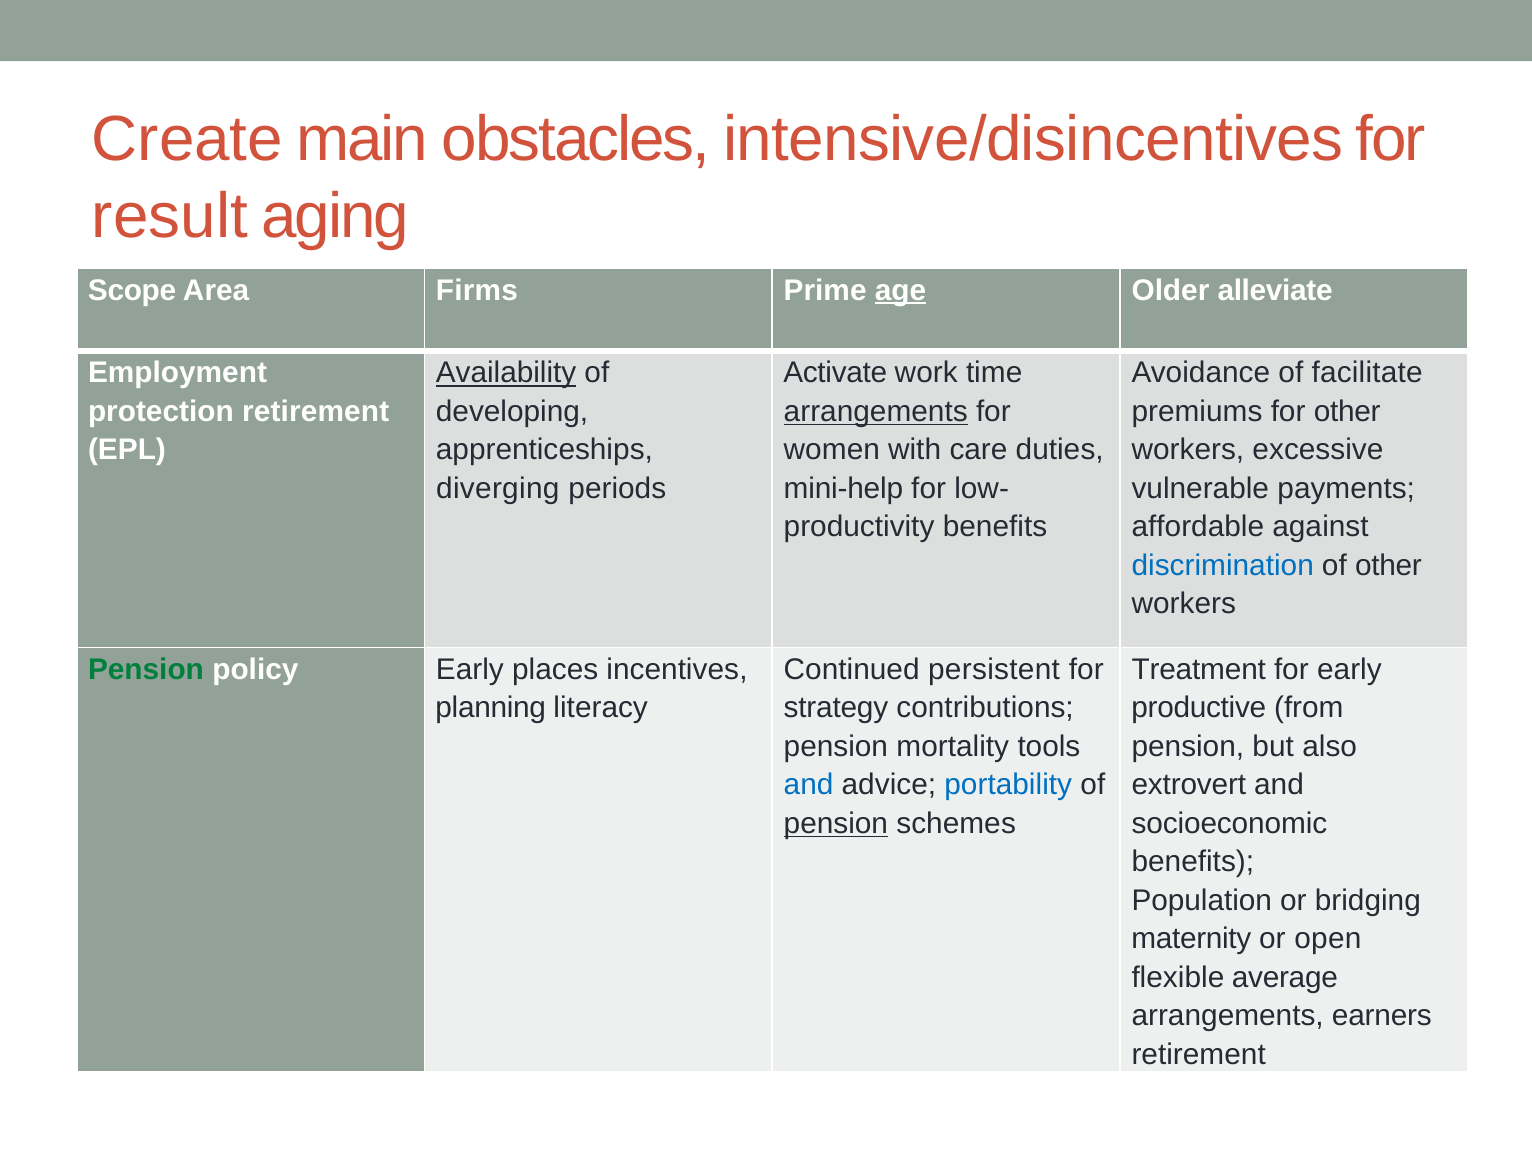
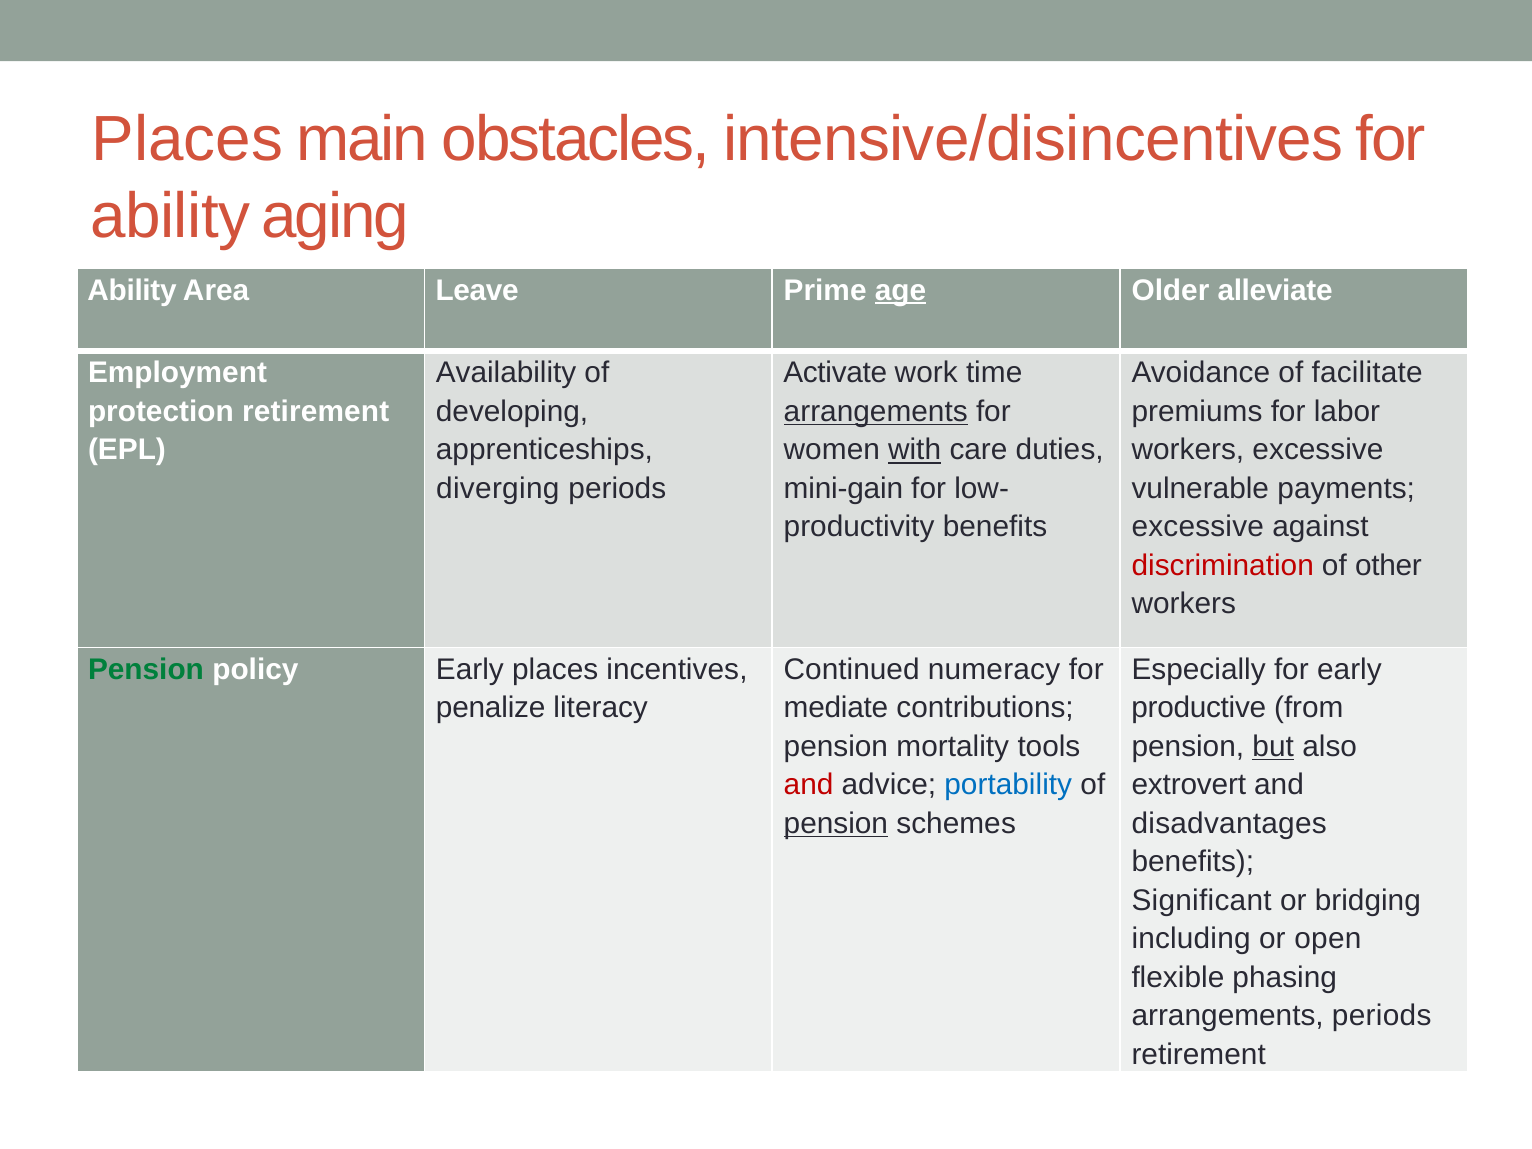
Create at (187, 140): Create -> Places
result at (170, 216): result -> ability
Scope at (132, 290): Scope -> Ability
Firms: Firms -> Leave
Availability underline: present -> none
for other: other -> labor
with underline: none -> present
mini-help: mini-help -> mini-gain
affordable at (1198, 527): affordable -> excessive
discrimination colour: blue -> red
persistent: persistent -> numeracy
Treatment: Treatment -> Especially
planning: planning -> penalize
strategy: strategy -> mediate
but underline: none -> present
and at (809, 785) colour: blue -> red
socioeconomic: socioeconomic -> disadvantages
Population: Population -> Significant
maternity: maternity -> including
average: average -> phasing
arrangements earners: earners -> periods
